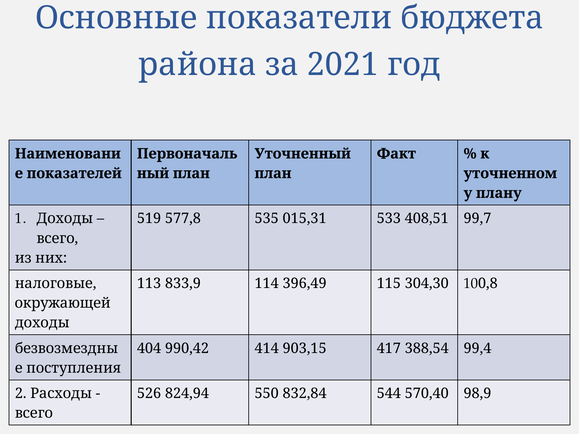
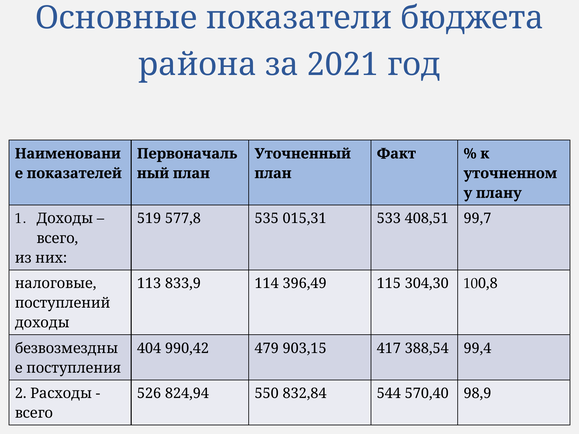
окружающей: окружающей -> поступлений
414: 414 -> 479
